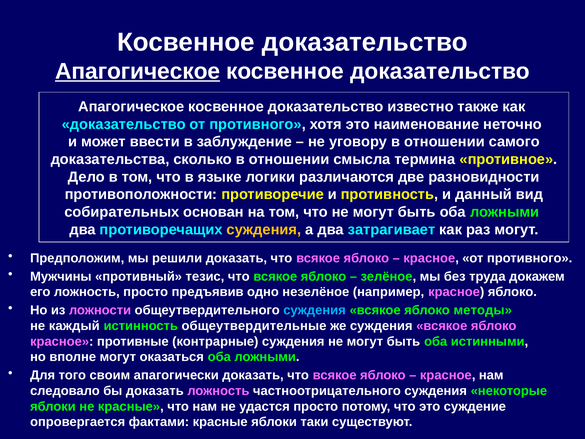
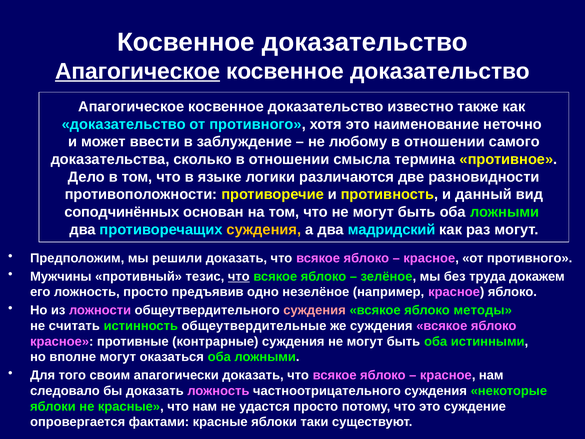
уговору: уговору -> любому
собирательных: собирательных -> соподчинённых
затрагивает: затрагивает -> мадридский
что at (239, 276) underline: none -> present
суждения at (315, 310) colour: light blue -> pink
каждый: каждый -> считать
